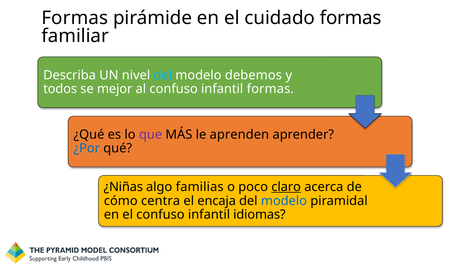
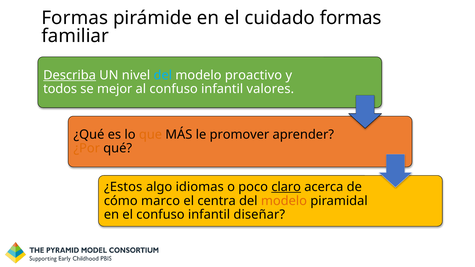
Describa underline: none -> present
debemos: debemos -> proactivo
infantil formas: formas -> valores
que colour: purple -> orange
aprenden: aprenden -> promover
¿Por colour: blue -> orange
¿Niñas: ¿Niñas -> ¿Estos
familias: familias -> idiomas
centra: centra -> marco
encaja: encaja -> centra
modelo at (284, 201) colour: blue -> orange
idiomas: idiomas -> diseñar
